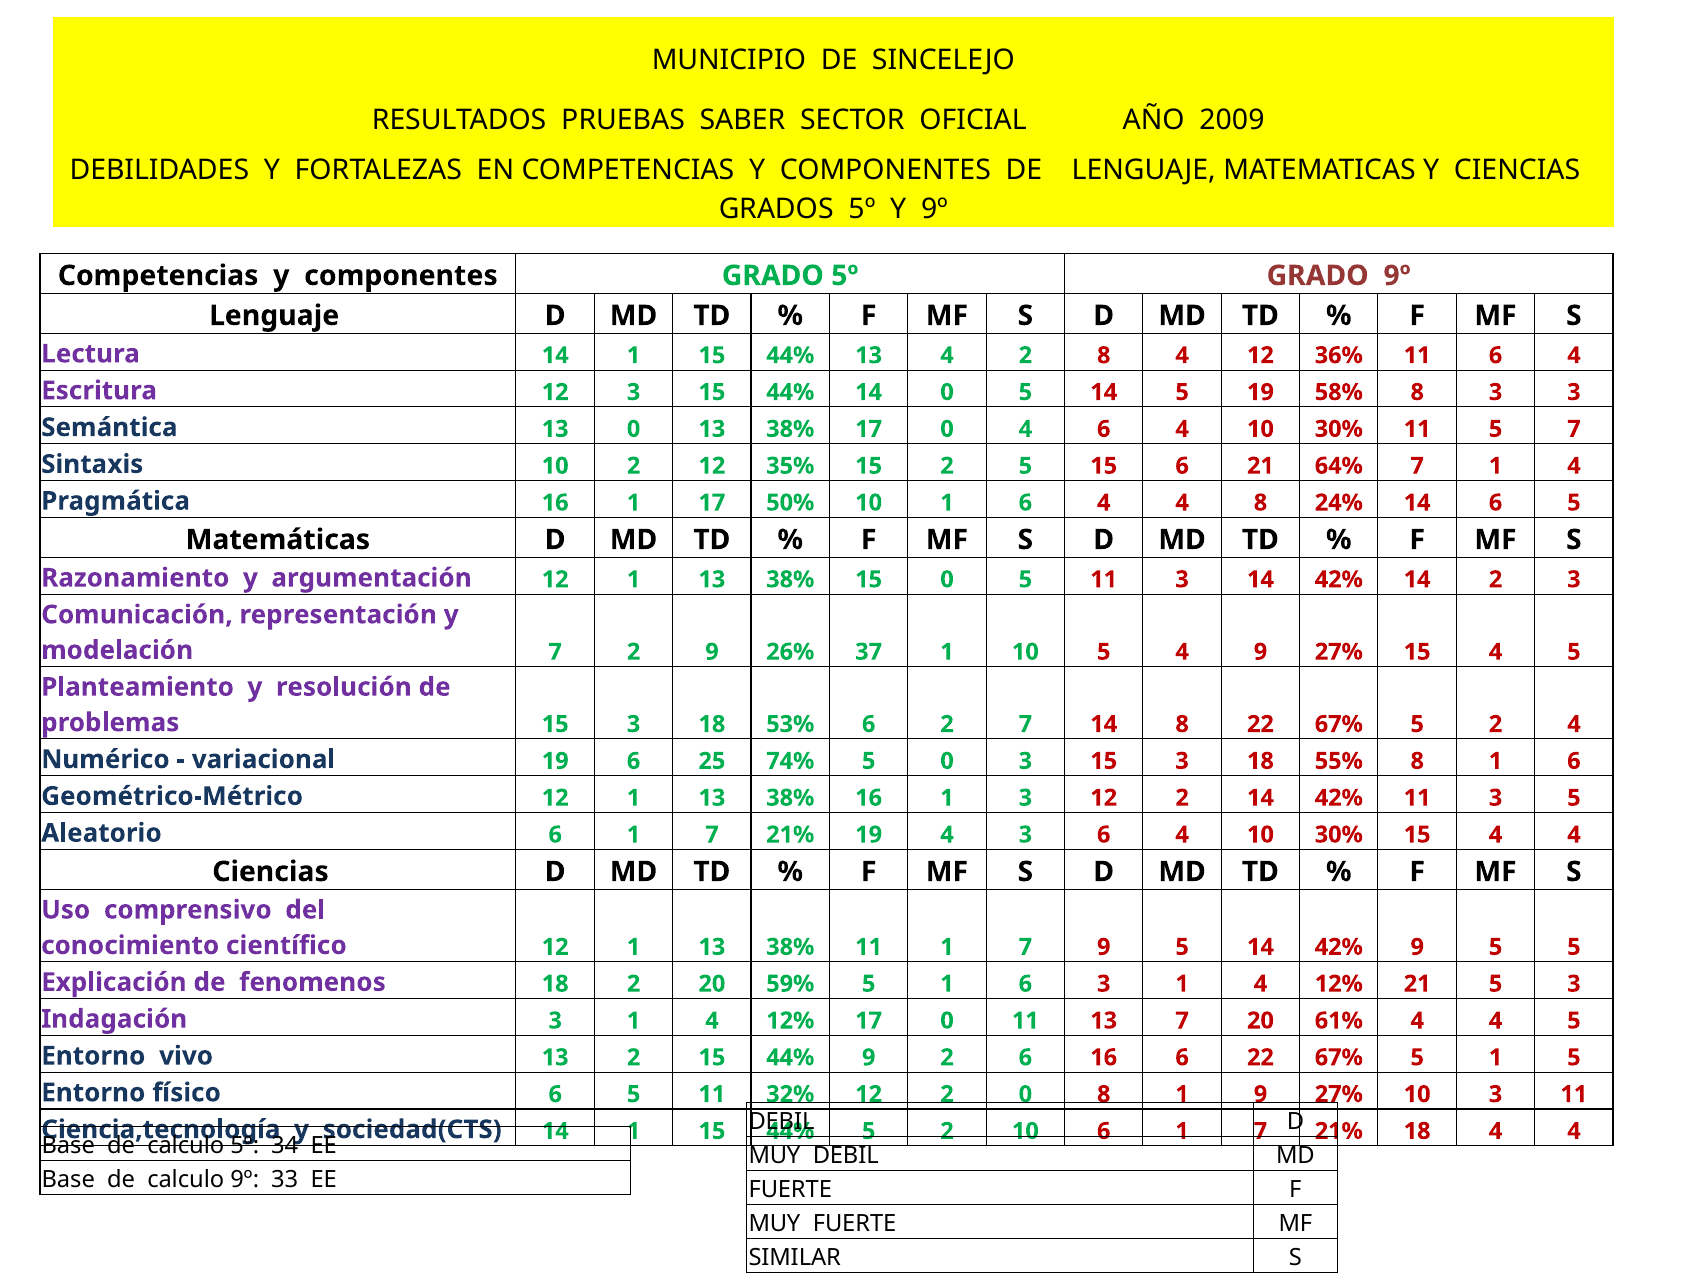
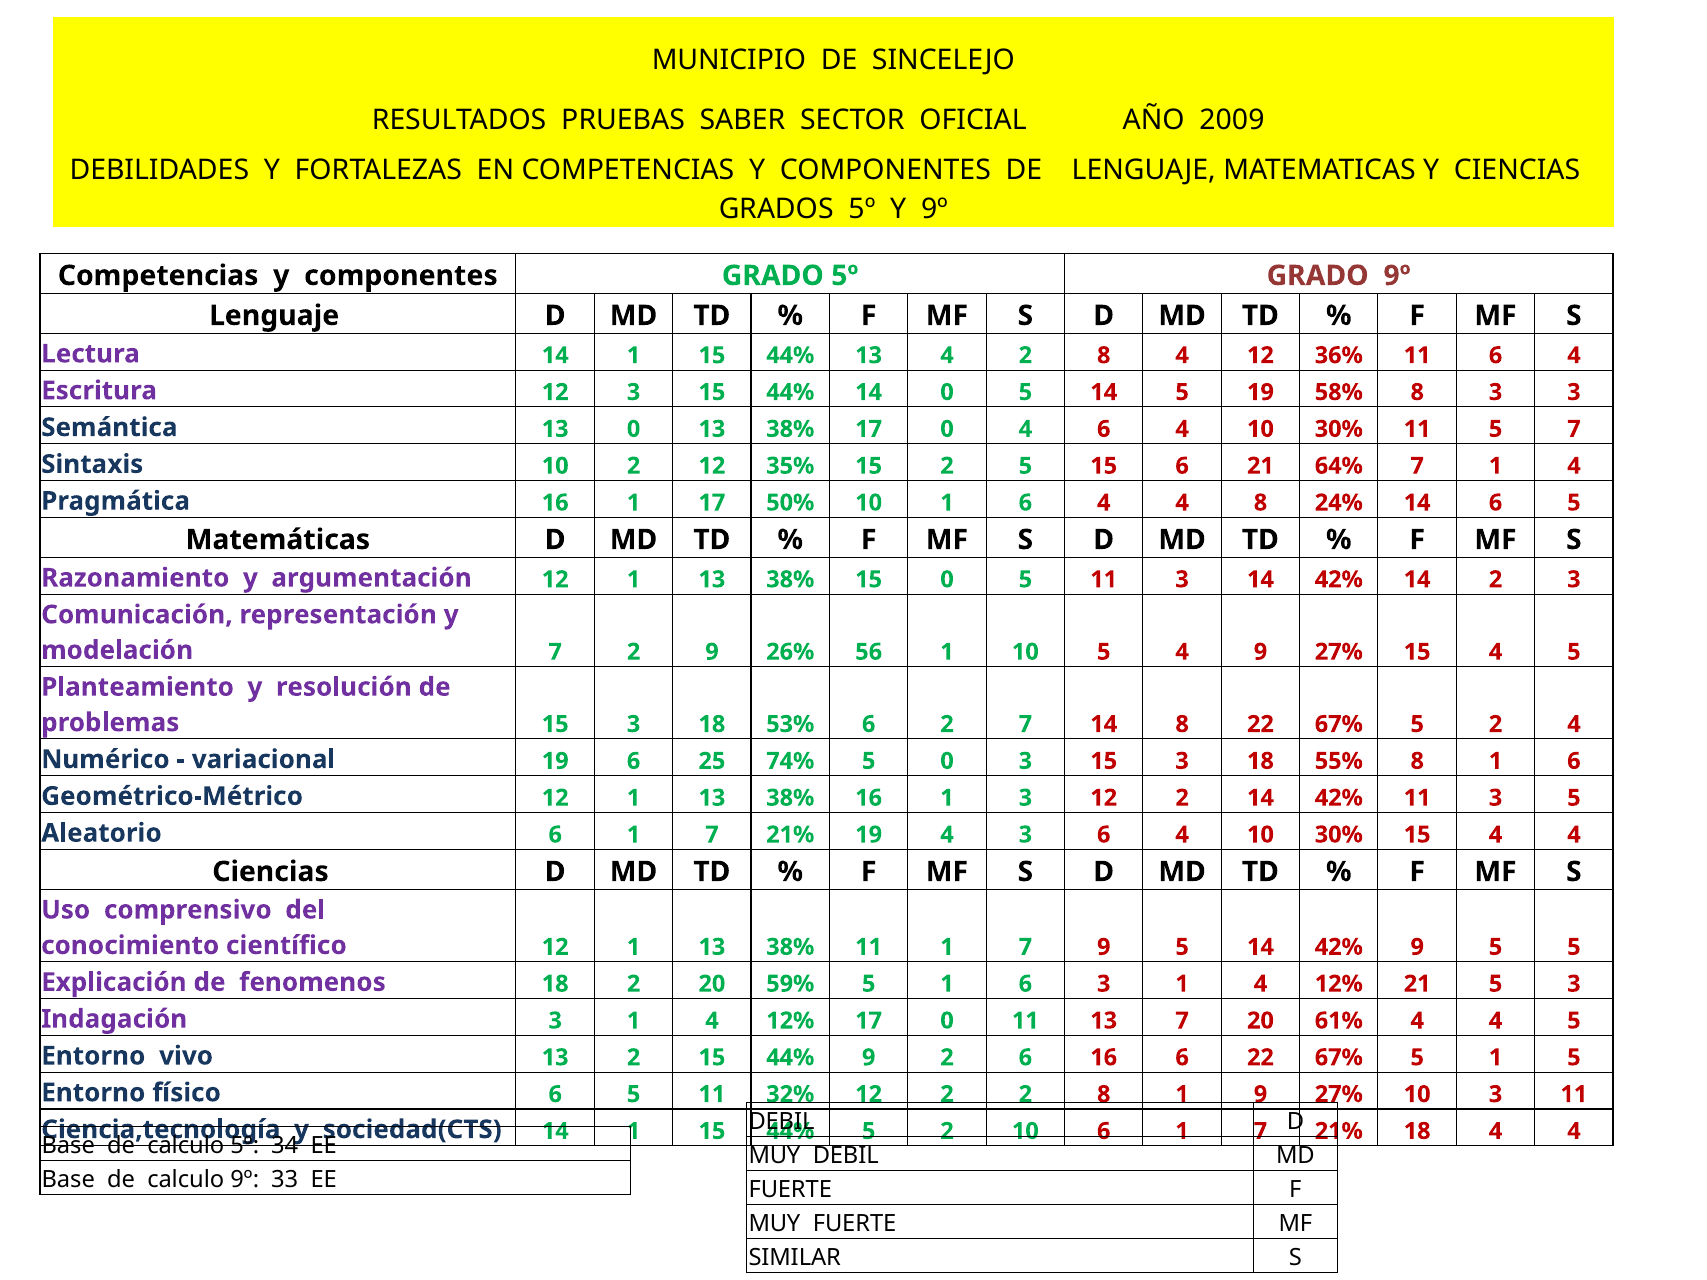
37: 37 -> 56
2 0: 0 -> 2
